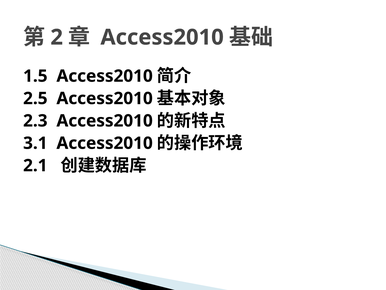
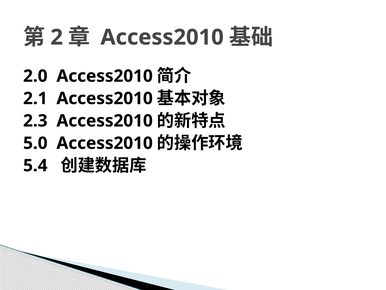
1.5: 1.5 -> 2.0
2.5: 2.5 -> 2.1
3.1: 3.1 -> 5.0
2.1: 2.1 -> 5.4
